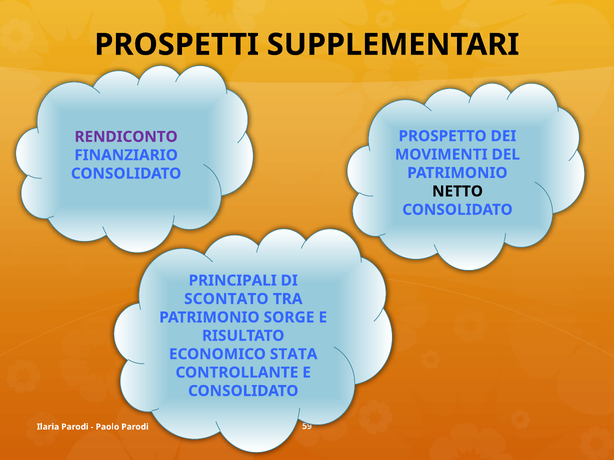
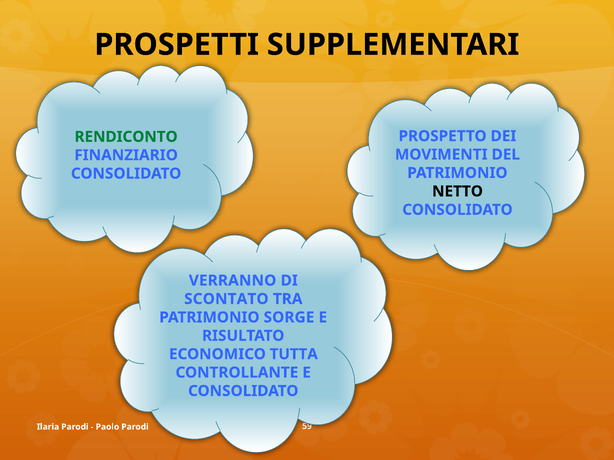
RENDICONTO colour: purple -> green
PRINCIPALI: PRINCIPALI -> VERRANNO
STATA: STATA -> TUTTA
